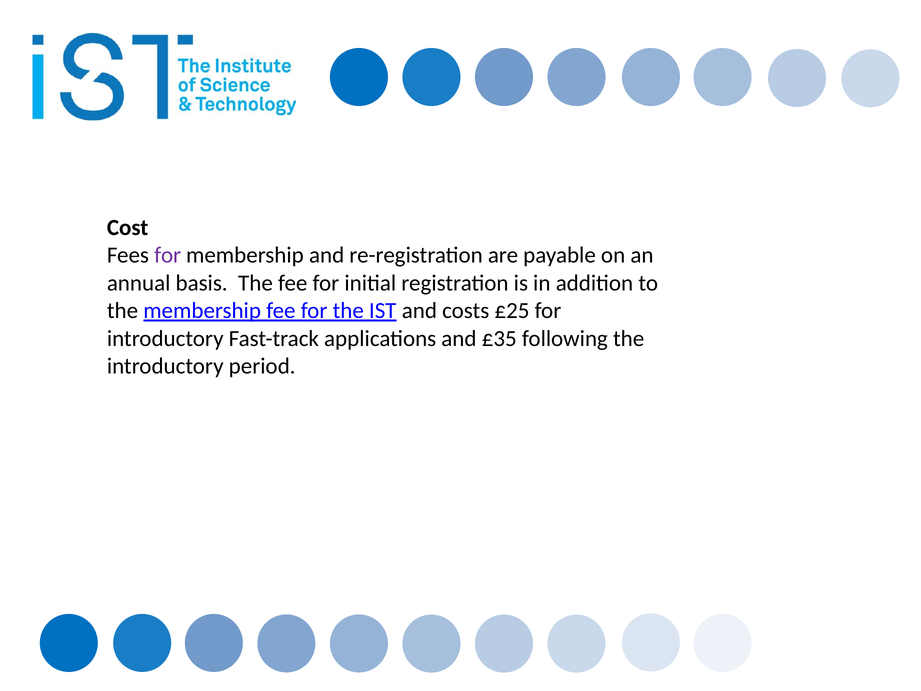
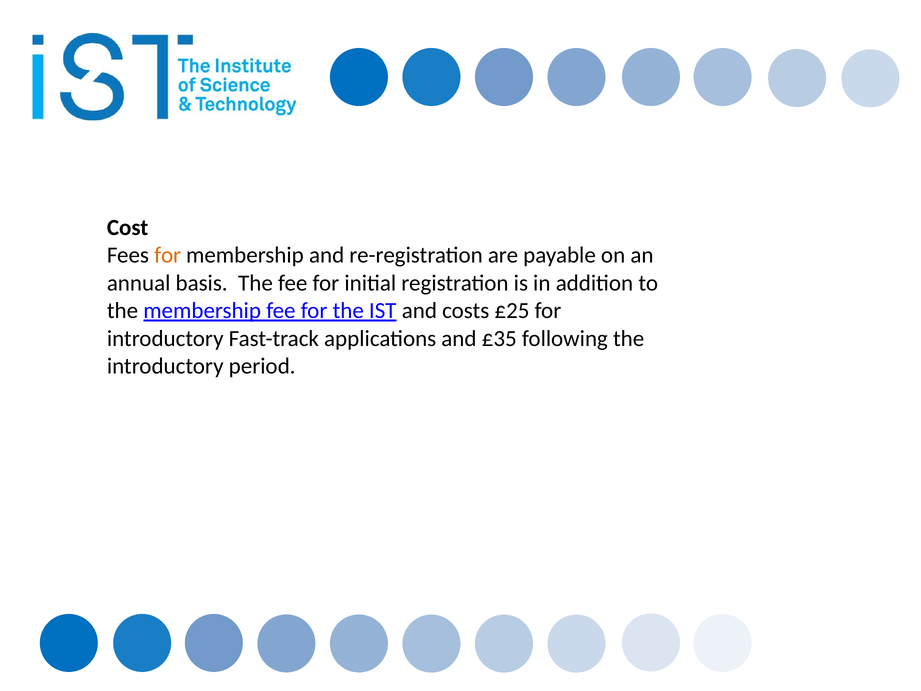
for at (168, 255) colour: purple -> orange
